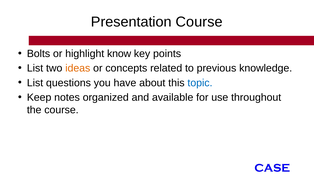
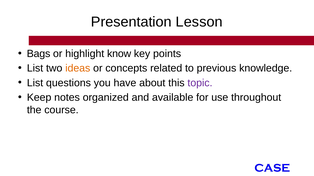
Presentation Course: Course -> Lesson
Bolts: Bolts -> Bags
topic colour: blue -> purple
